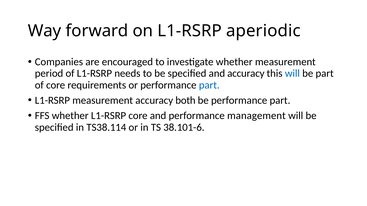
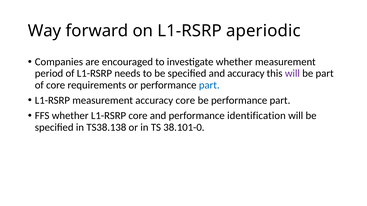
will at (292, 74) colour: blue -> purple
accuracy both: both -> core
management: management -> identification
TS38.114: TS38.114 -> TS38.138
38.101-6: 38.101-6 -> 38.101-0
